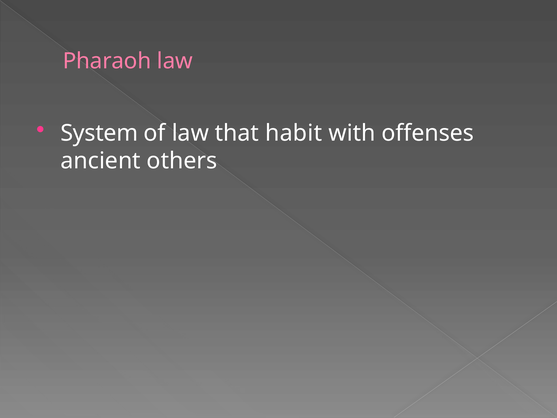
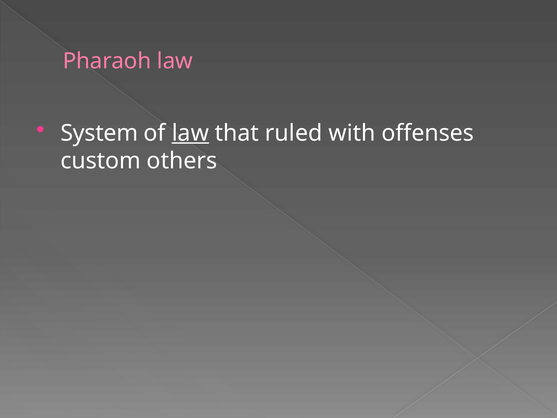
law at (190, 133) underline: none -> present
habit: habit -> ruled
ancient: ancient -> custom
